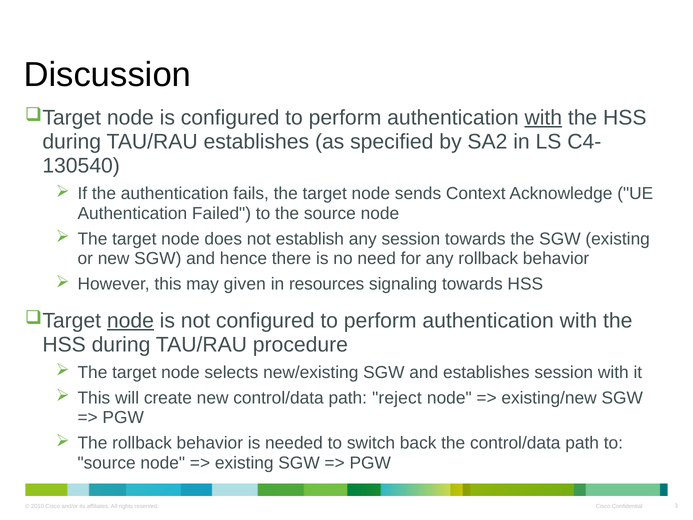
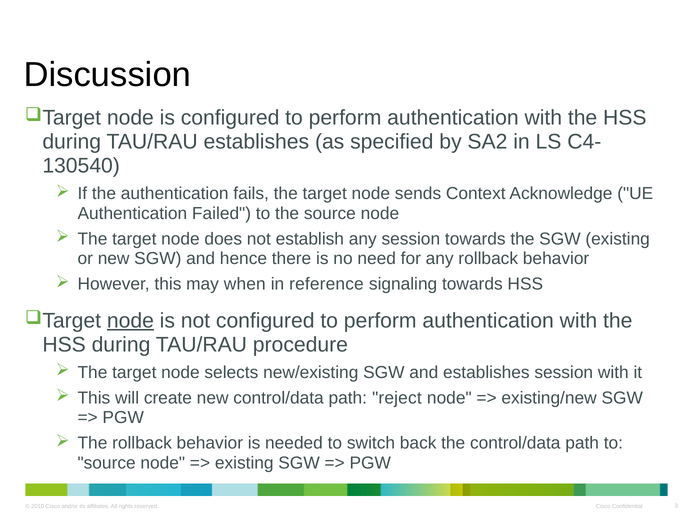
with at (543, 118) underline: present -> none
given: given -> when
resources: resources -> reference
